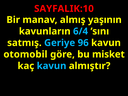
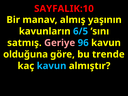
6/4: 6/4 -> 6/5
Geriye colour: light blue -> pink
otomobil: otomobil -> olduğuna
misket: misket -> trende
